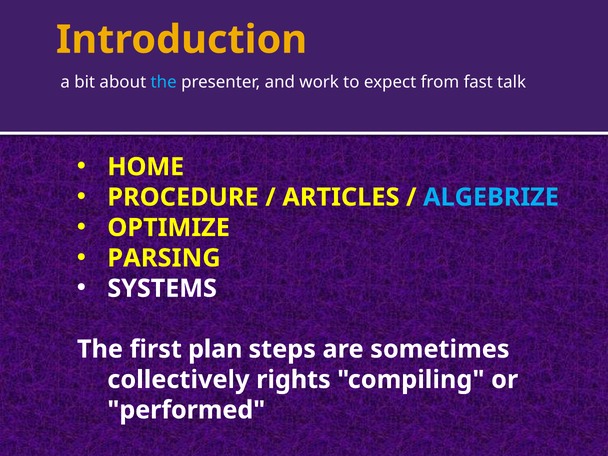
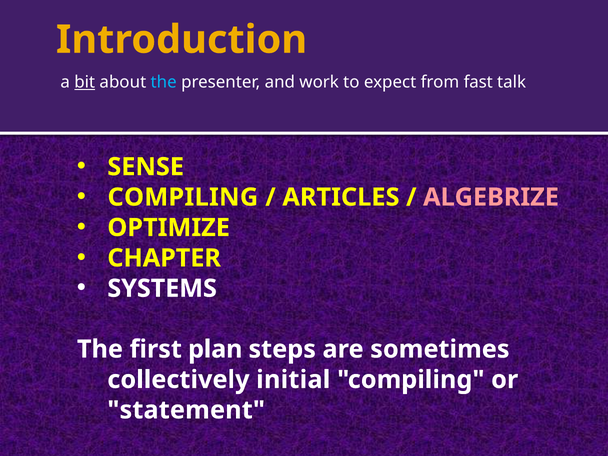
bit underline: none -> present
HOME: HOME -> SENSE
PROCEDURE at (183, 197): PROCEDURE -> COMPILING
ALGEBRIZE colour: light blue -> pink
PARSING: PARSING -> CHAPTER
rights: rights -> initial
performed: performed -> statement
